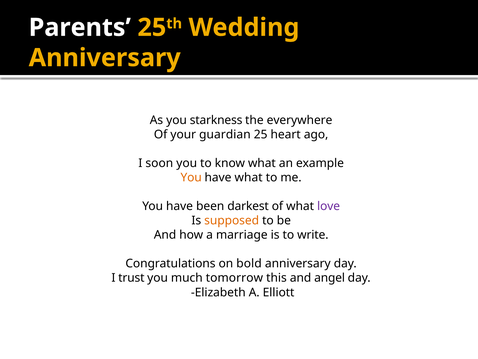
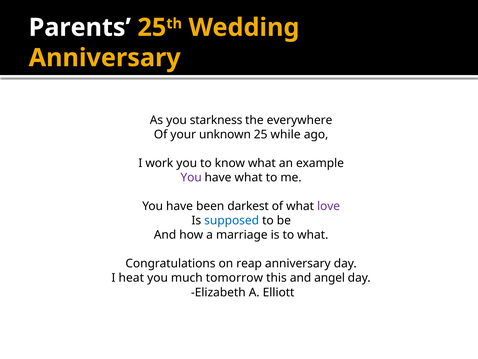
guardian: guardian -> unknown
heart: heart -> while
soon: soon -> work
You at (191, 177) colour: orange -> purple
supposed colour: orange -> blue
to write: write -> what
bold: bold -> reap
trust: trust -> heat
